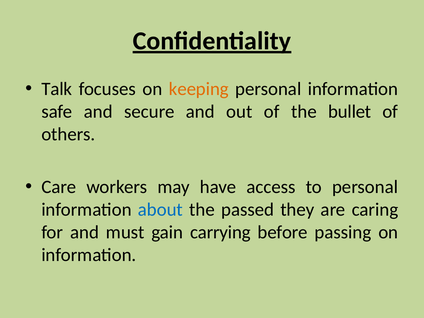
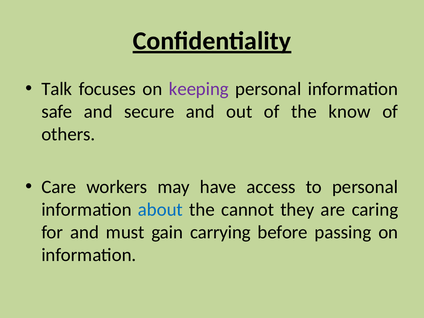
keeping colour: orange -> purple
bullet: bullet -> know
passed: passed -> cannot
